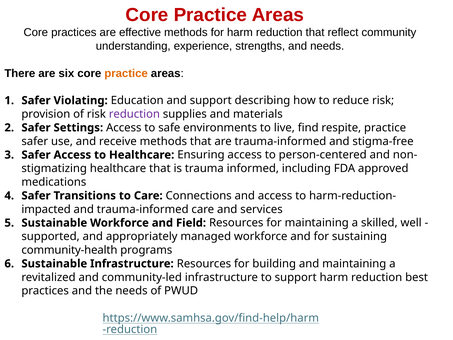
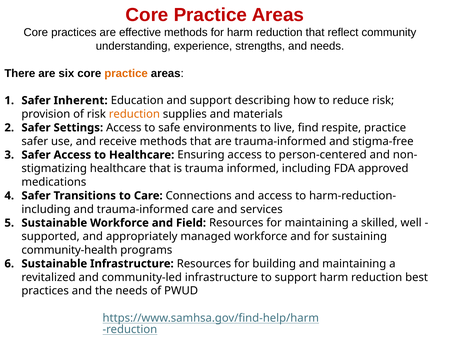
Violating: Violating -> Inherent
reduction at (134, 114) colour: purple -> orange
impacted at (46, 209): impacted -> including
